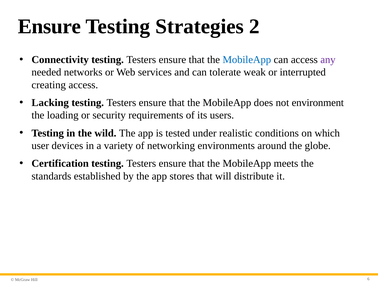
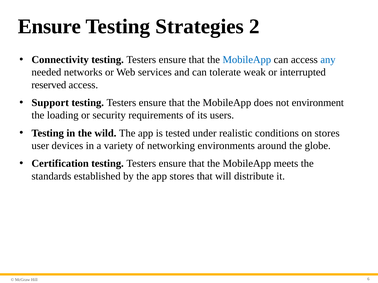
any colour: purple -> blue
creating: creating -> reserved
Lacking: Lacking -> Support
on which: which -> stores
